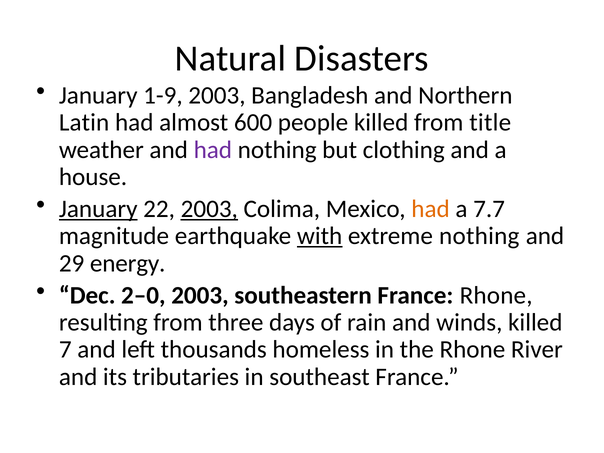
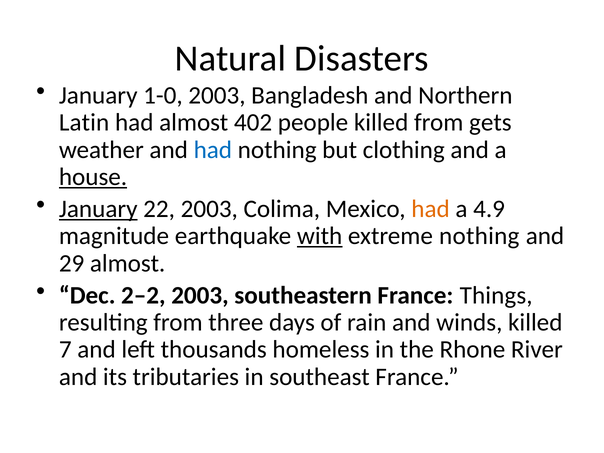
1-9: 1-9 -> 1-0
600: 600 -> 402
title: title -> gets
had at (213, 150) colour: purple -> blue
house underline: none -> present
2003 at (209, 209) underline: present -> none
7.7: 7.7 -> 4.9
29 energy: energy -> almost
2–0: 2–0 -> 2–2
France Rhone: Rhone -> Things
